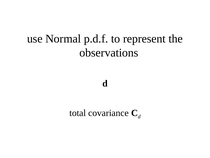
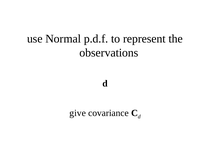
total: total -> give
